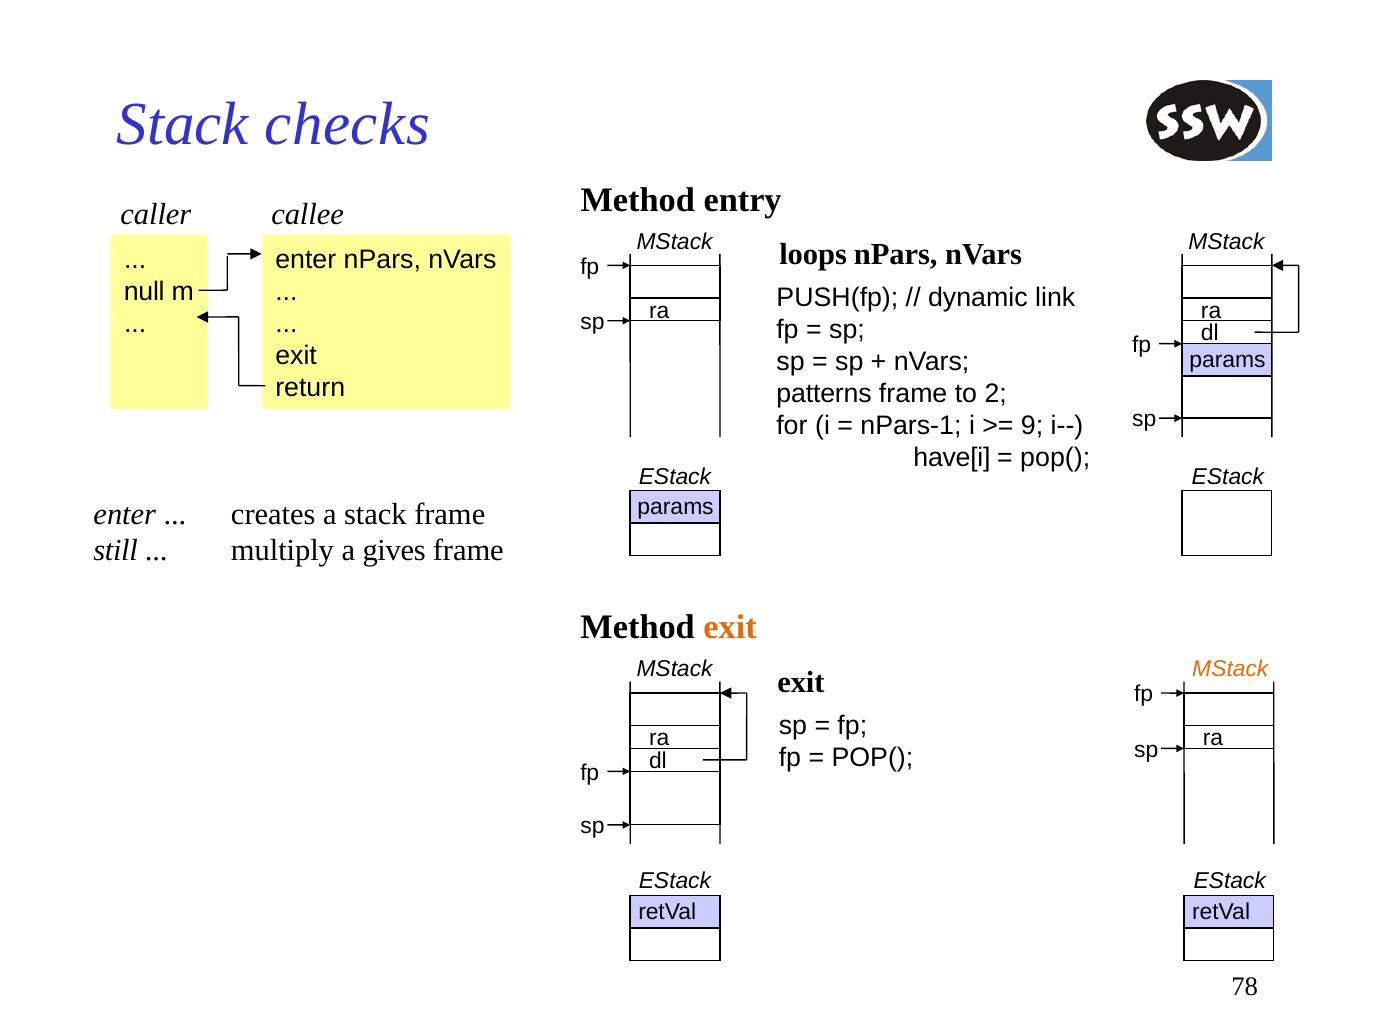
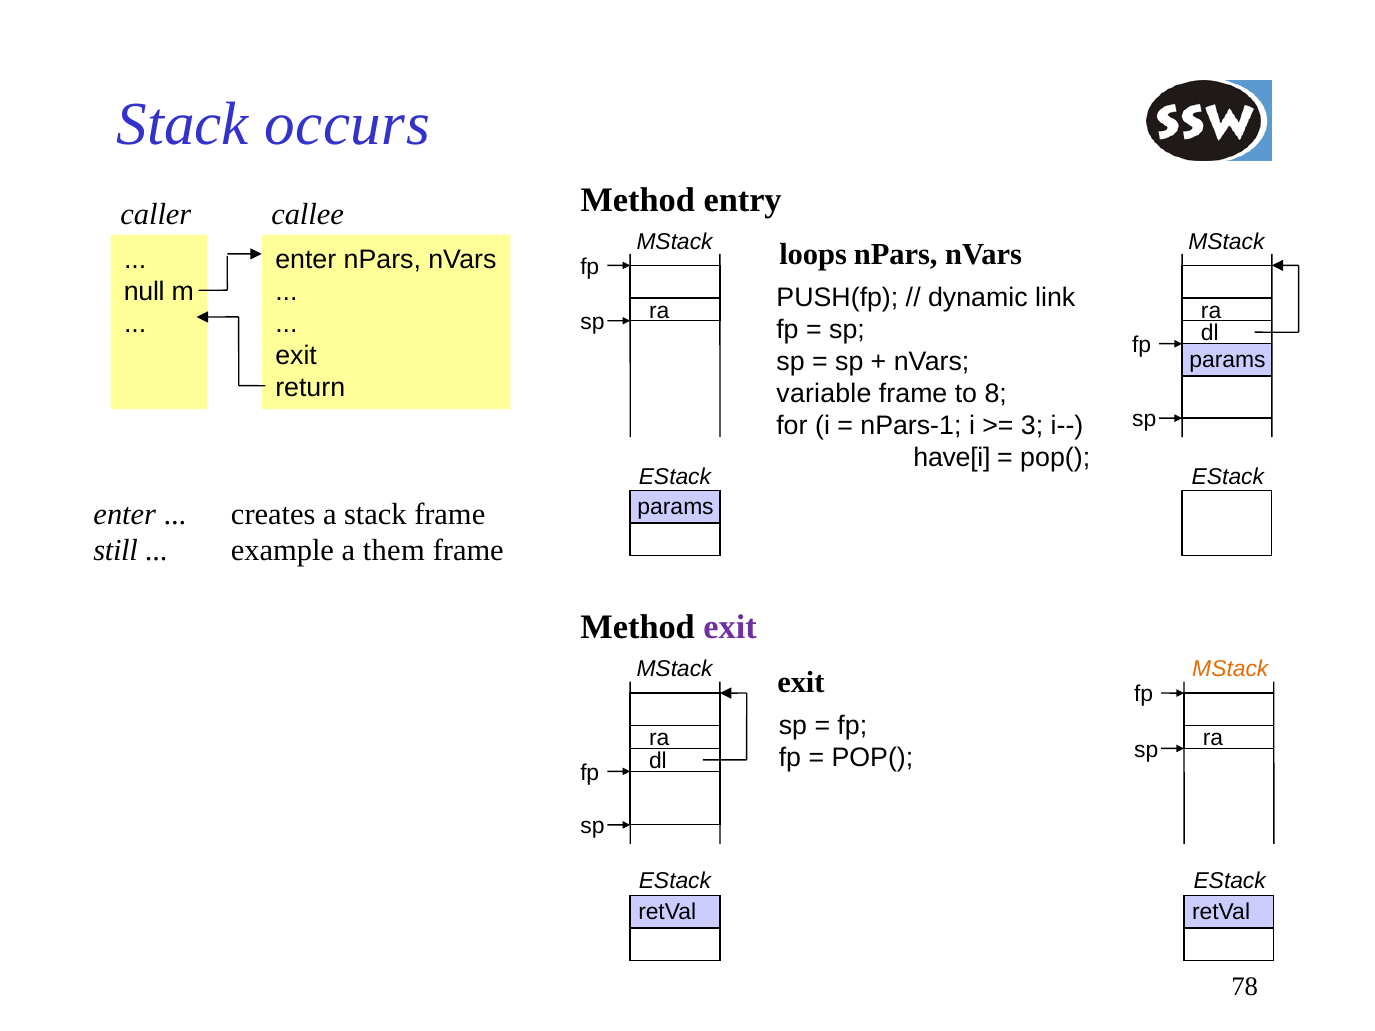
checks: checks -> occurs
patterns: patterns -> variable
2: 2 -> 8
9: 9 -> 3
multiply: multiply -> example
gives: gives -> them
exit at (730, 628) colour: orange -> purple
